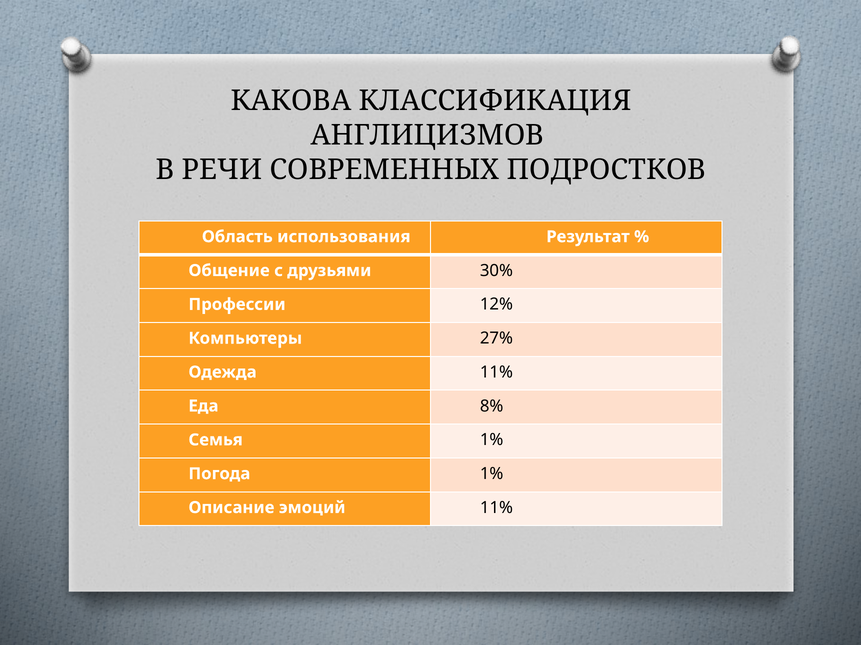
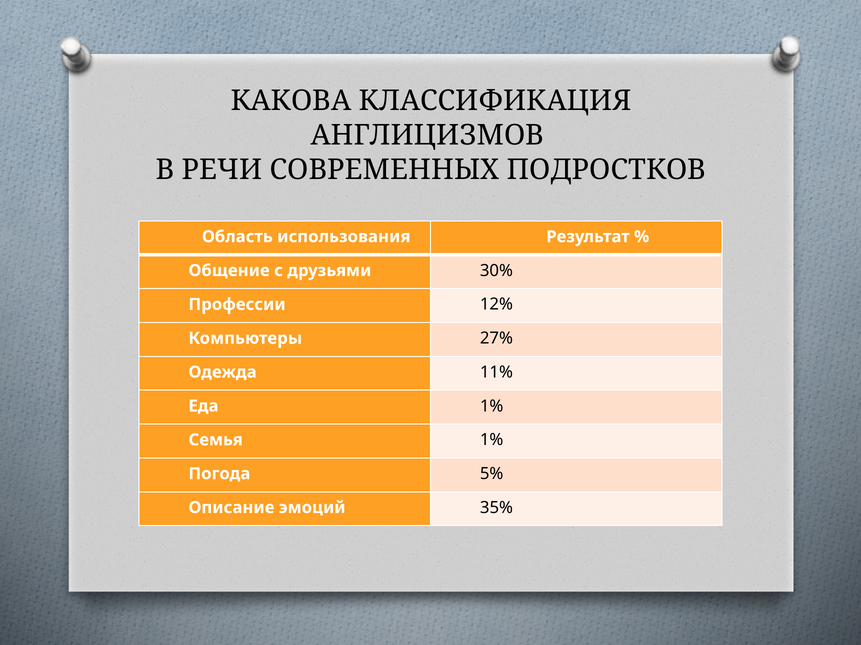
Еда 8%: 8% -> 1%
Погода 1%: 1% -> 5%
эмоций 11%: 11% -> 35%
